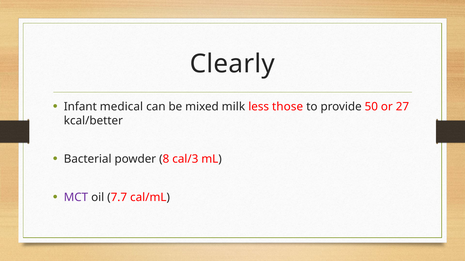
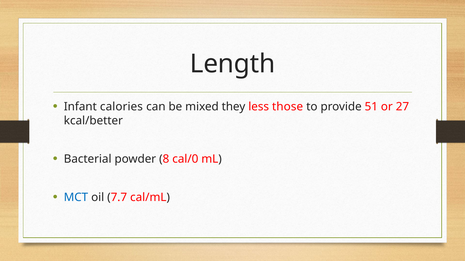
Clearly: Clearly -> Length
medical: medical -> calories
milk: milk -> they
50: 50 -> 51
cal/3: cal/3 -> cal/0
MCT colour: purple -> blue
